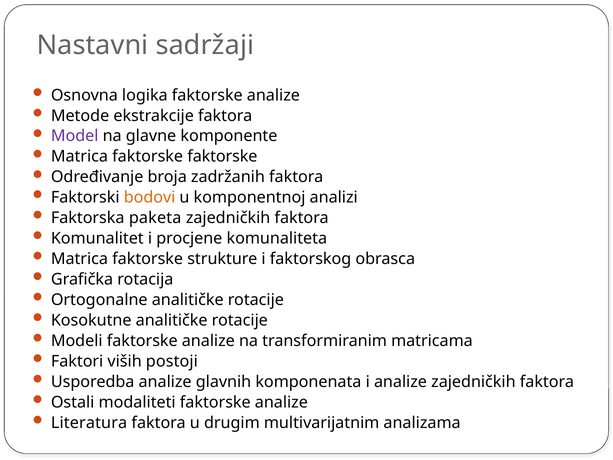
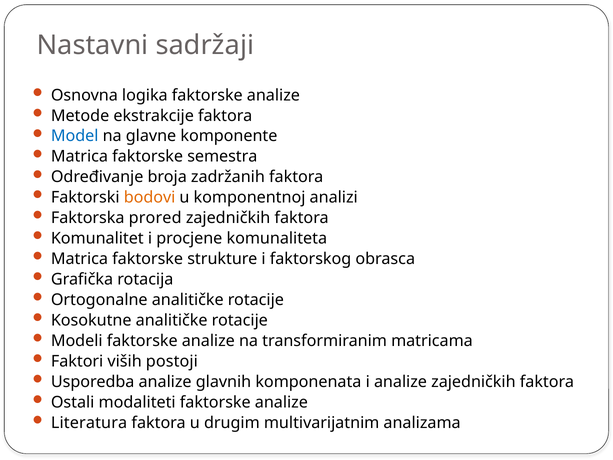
Model colour: purple -> blue
faktorske faktorske: faktorske -> semestra
paketa: paketa -> prored
